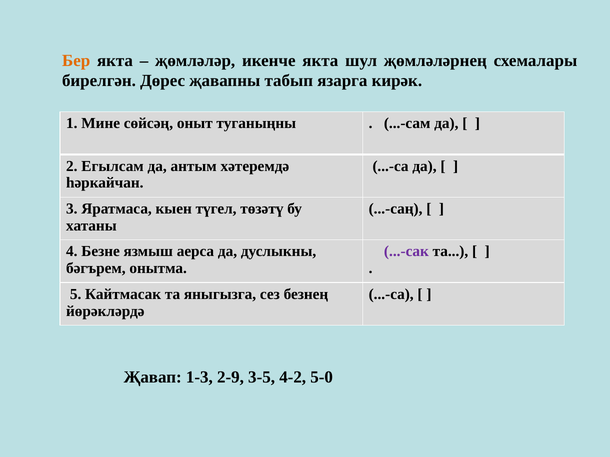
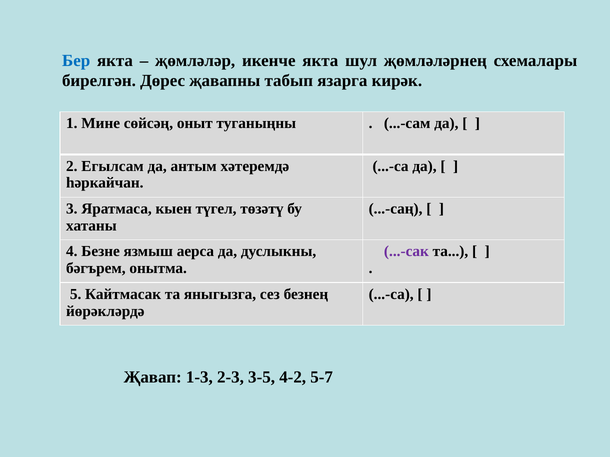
Бер colour: orange -> blue
2-9: 2-9 -> 2-3
5-0: 5-0 -> 5-7
